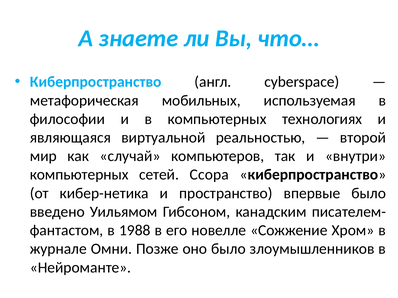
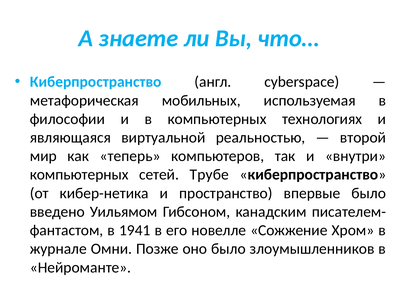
случай: случай -> теперь
Ссора: Ссора -> Трубе
1988: 1988 -> 1941
